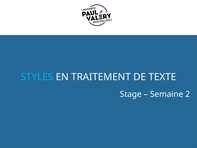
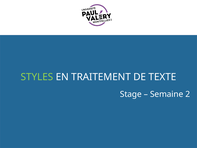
STYLES colour: light blue -> light green
